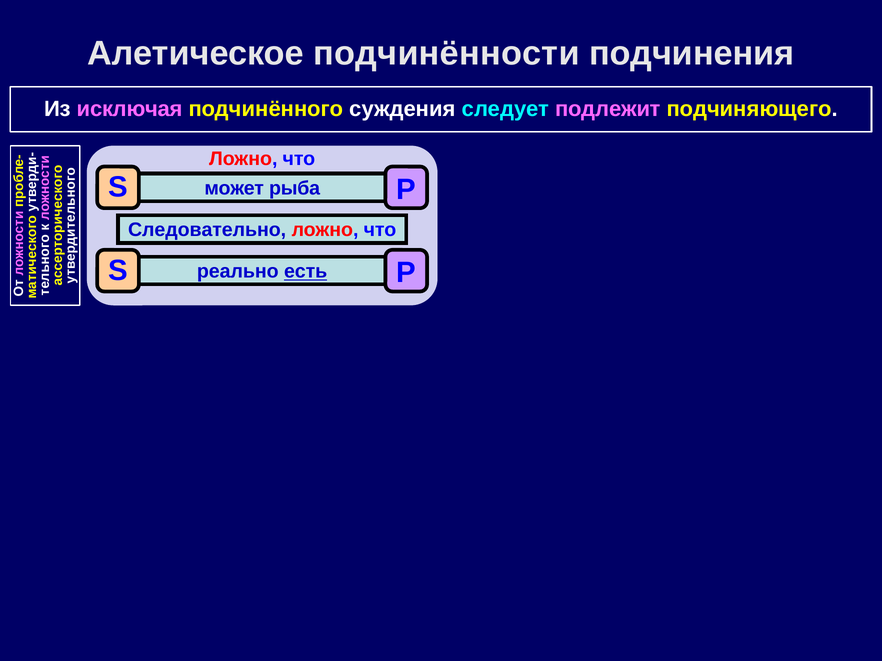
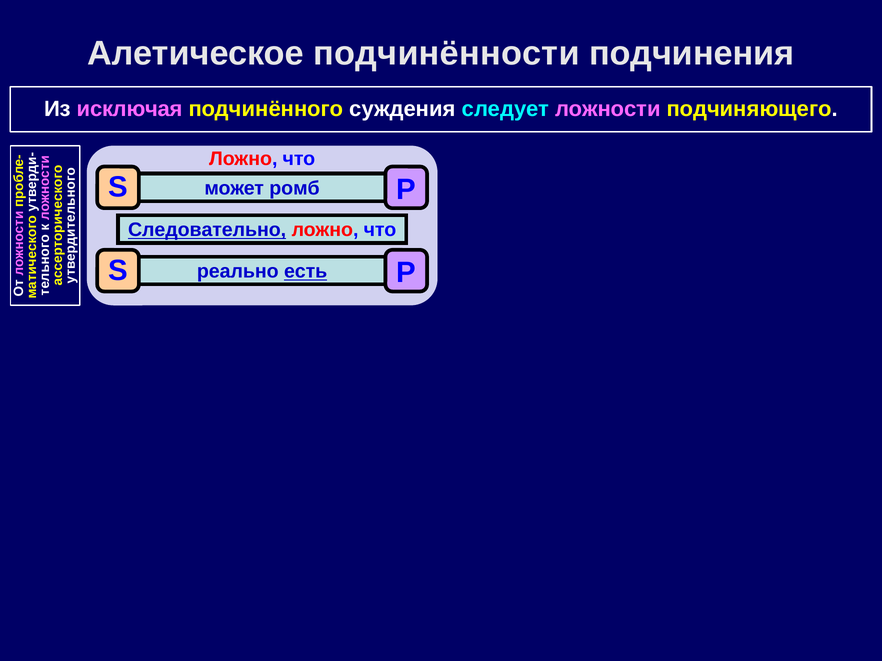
подлежит: подлежит -> ложности
рыба: рыба -> ромб
Следовательно underline: none -> present
